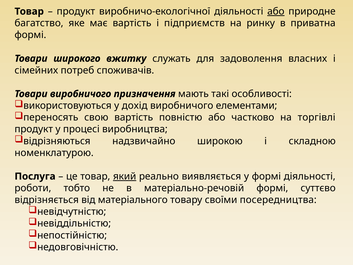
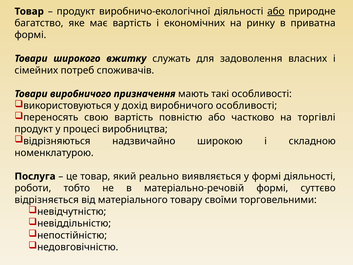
підприємств: підприємств -> економічних
виробничого елементами: елементами -> особливості
який underline: present -> none
посередництва: посередництва -> торговельними
